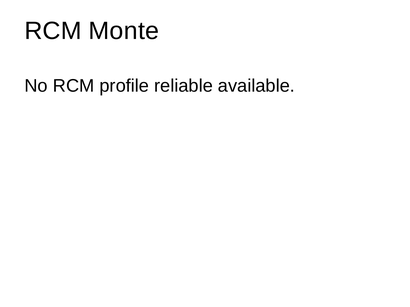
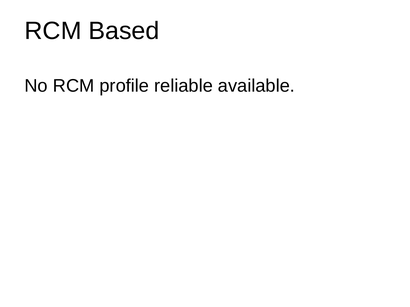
Monte: Monte -> Based
